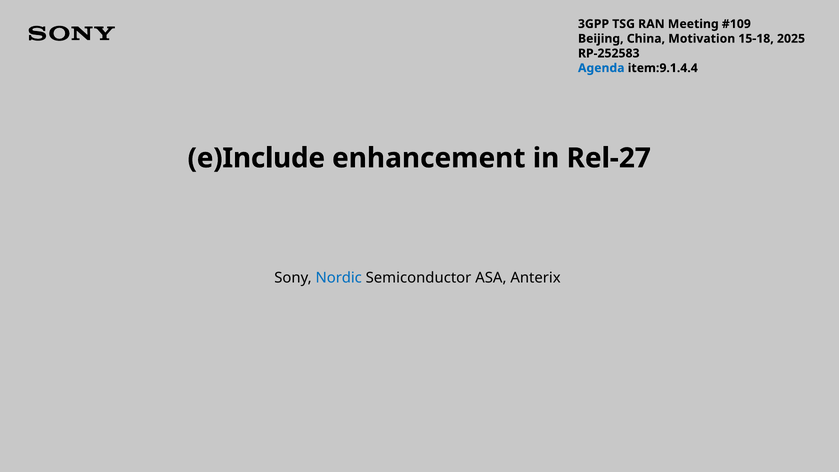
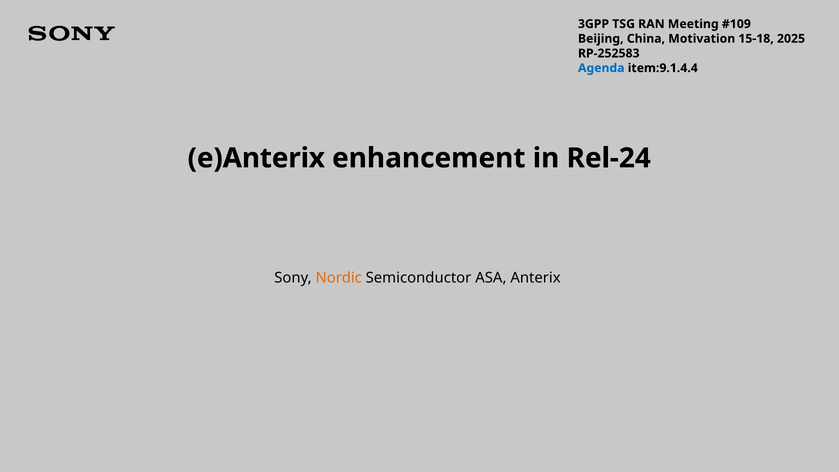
e)Include: e)Include -> e)Anterix
Rel-27: Rel-27 -> Rel-24
Nordic colour: blue -> orange
